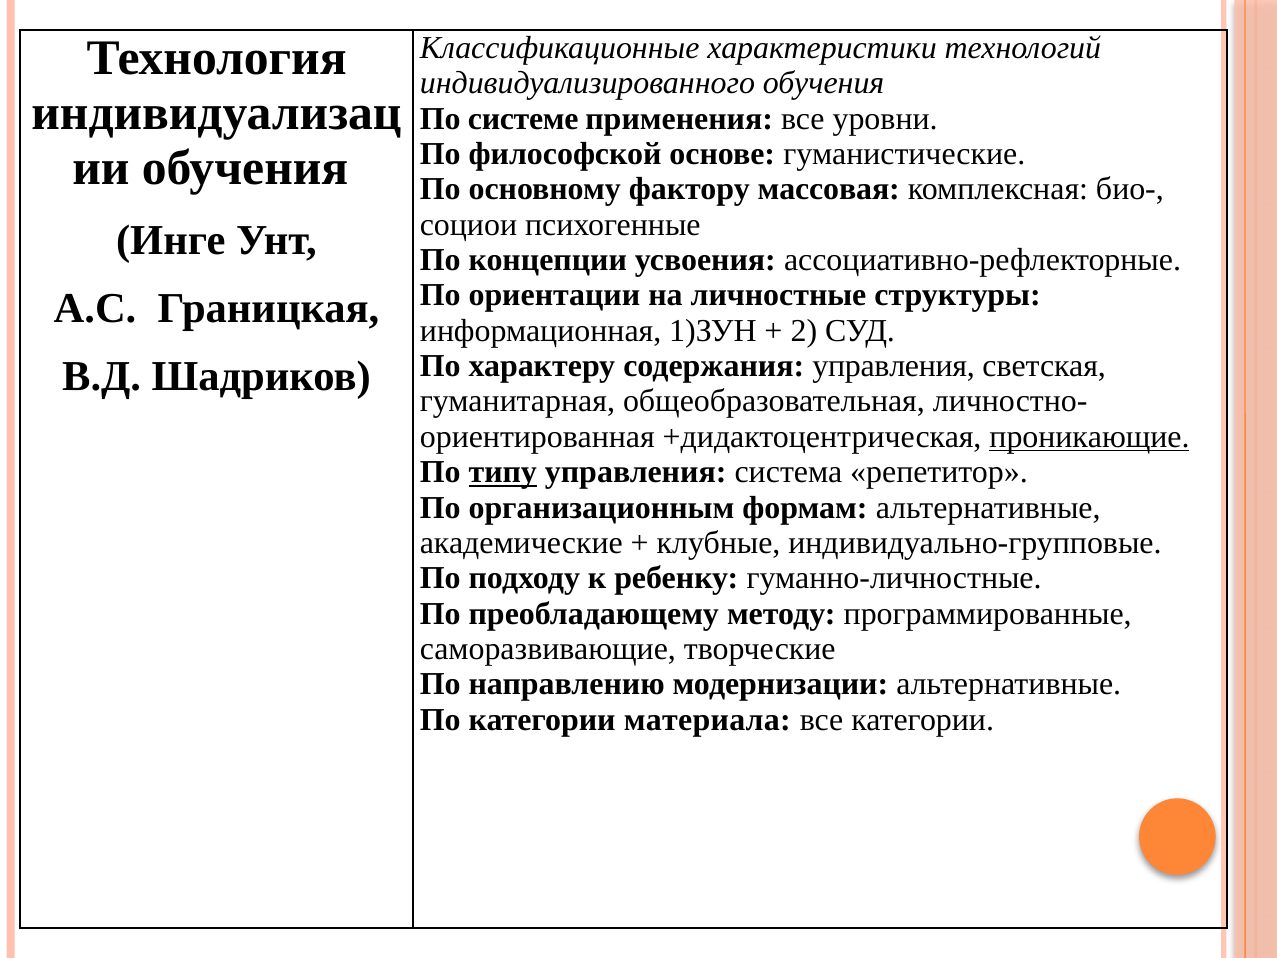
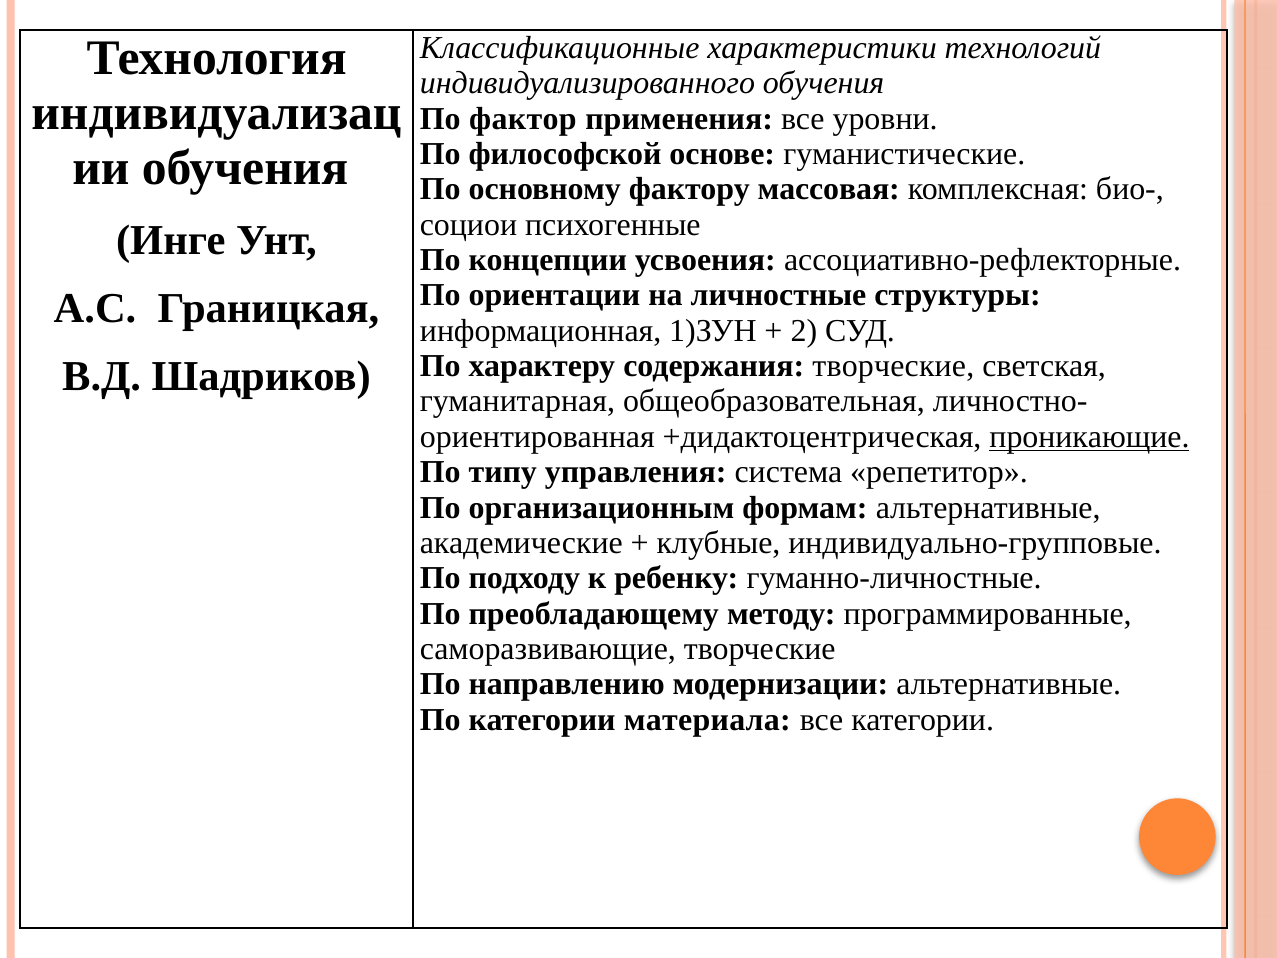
системе: системе -> фактор
содержания управления: управления -> творческие
типу underline: present -> none
